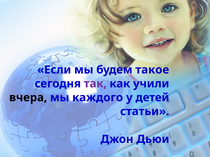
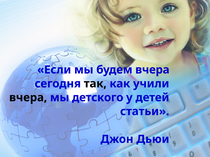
будем такое: такое -> вчера
так colour: purple -> black
каждого: каждого -> детского
